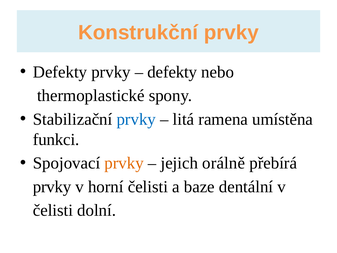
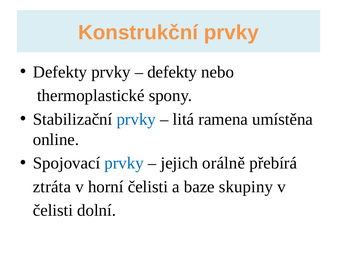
funkci: funkci -> online
prvky at (124, 163) colour: orange -> blue
prvky at (52, 187): prvky -> ztráta
dentální: dentální -> skupiny
